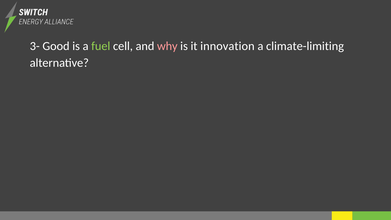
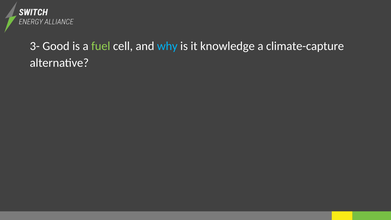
why colour: pink -> light blue
innovation: innovation -> knowledge
climate-limiting: climate-limiting -> climate-capture
